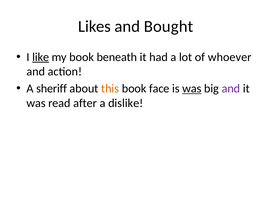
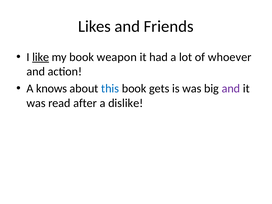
Bought: Bought -> Friends
beneath: beneath -> weapon
sheriff: sheriff -> knows
this colour: orange -> blue
face: face -> gets
was at (192, 89) underline: present -> none
